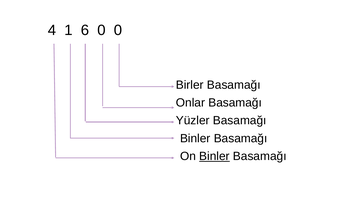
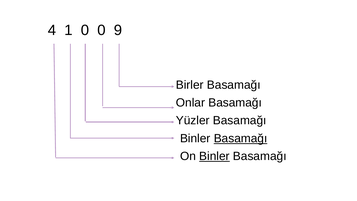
1 6: 6 -> 0
0 0: 0 -> 9
Basamağı at (241, 138) underline: none -> present
